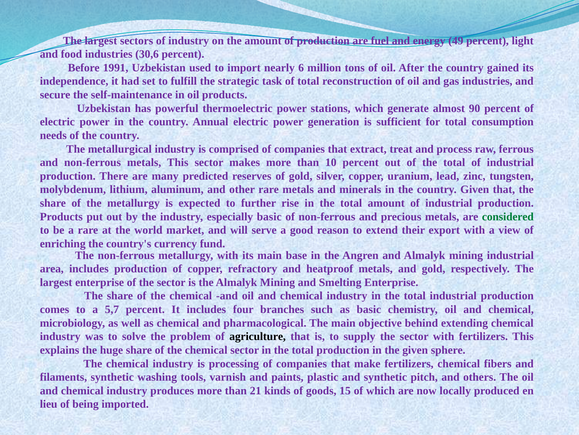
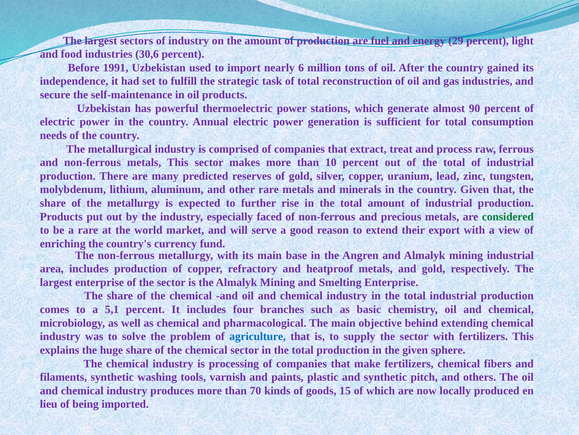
49: 49 -> 29
especially basic: basic -> faced
5,7: 5,7 -> 5,1
agriculture colour: black -> blue
21: 21 -> 70
